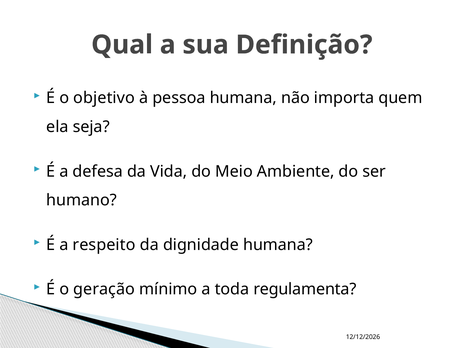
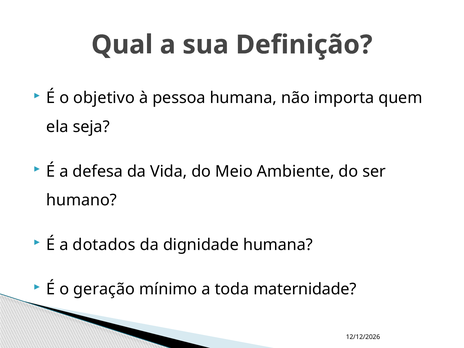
respeito: respeito -> dotados
regulamenta: regulamenta -> maternidade
